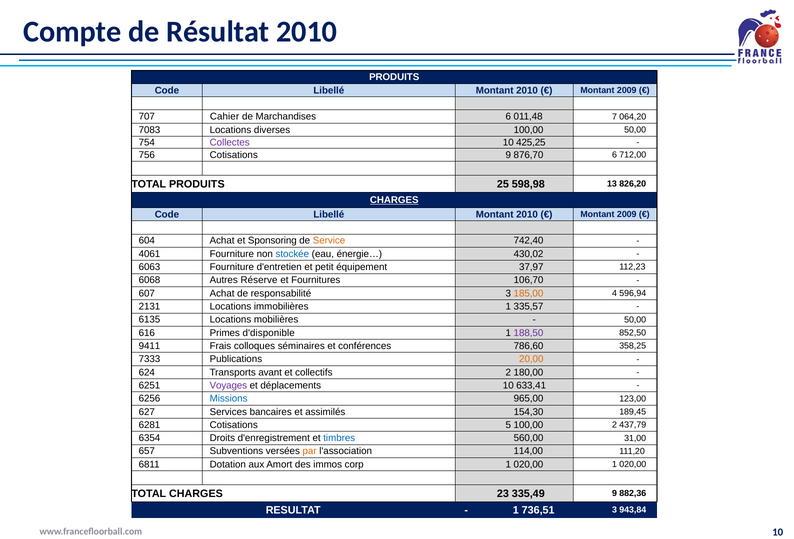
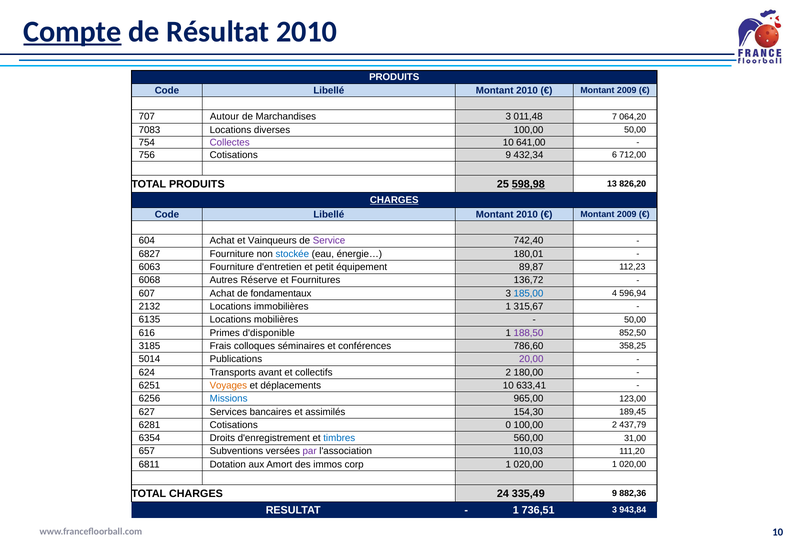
Compte underline: none -> present
Cahier: Cahier -> Autour
Marchandises 6: 6 -> 3
425,25: 425,25 -> 641,00
876,70: 876,70 -> 432,34
598,98 underline: none -> present
Sponsoring: Sponsoring -> Vainqueurs
Service colour: orange -> purple
4061: 4061 -> 6827
430,02: 430,02 -> 180,01
37,97: 37,97 -> 89,87
106,70: 106,70 -> 136,72
responsabilité: responsabilité -> fondamentaux
185,00 colour: orange -> blue
2131: 2131 -> 2132
335,57: 335,57 -> 315,67
9411: 9411 -> 3185
7333: 7333 -> 5014
20,00 colour: orange -> purple
Voyages colour: purple -> orange
5: 5 -> 0
par colour: orange -> purple
114,00: 114,00 -> 110,03
23: 23 -> 24
